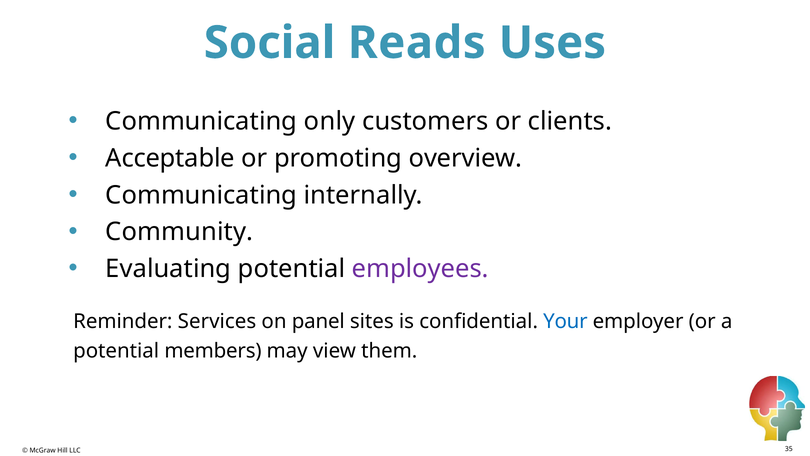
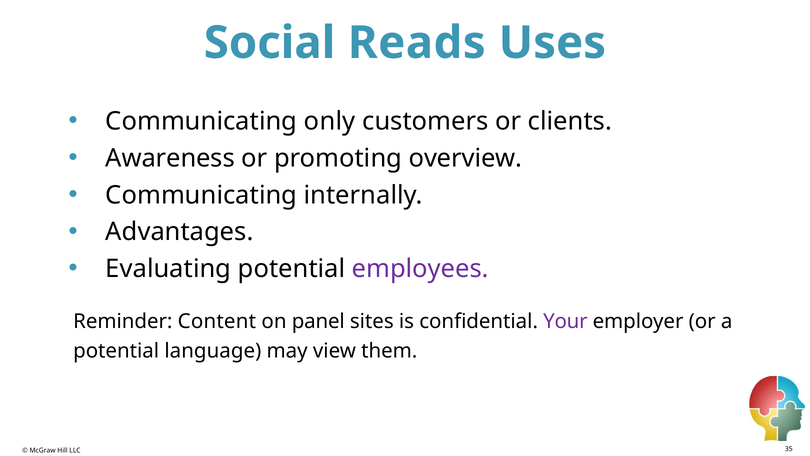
Acceptable: Acceptable -> Awareness
Community: Community -> Advantages
Services: Services -> Content
Your colour: blue -> purple
members: members -> language
